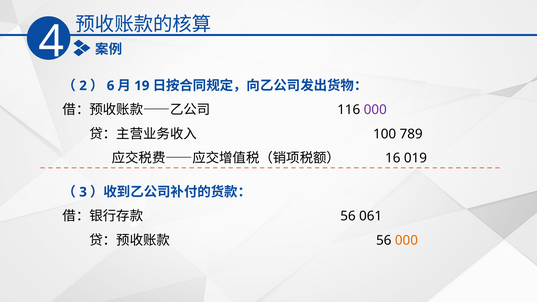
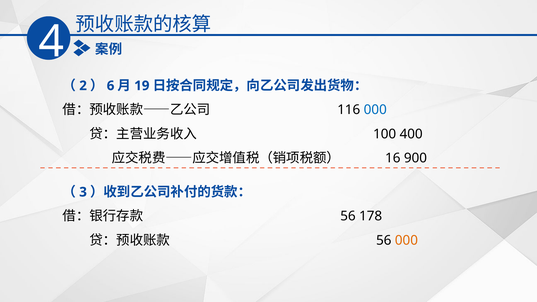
000 at (375, 110) colour: purple -> blue
789: 789 -> 400
019: 019 -> 900
061: 061 -> 178
